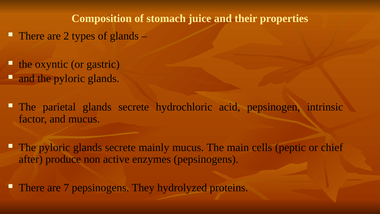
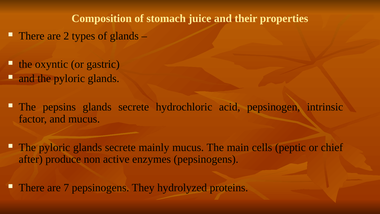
parietal: parietal -> pepsins
